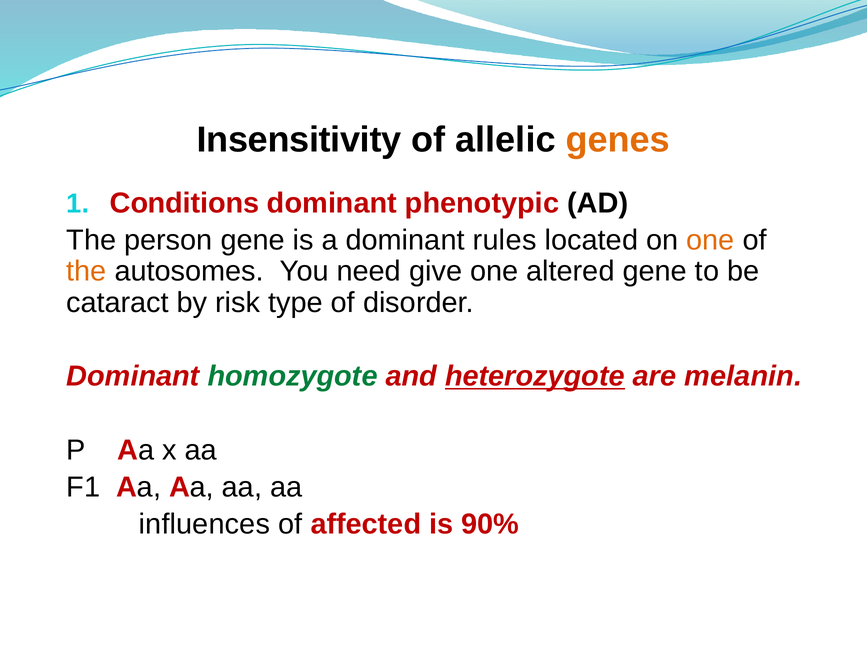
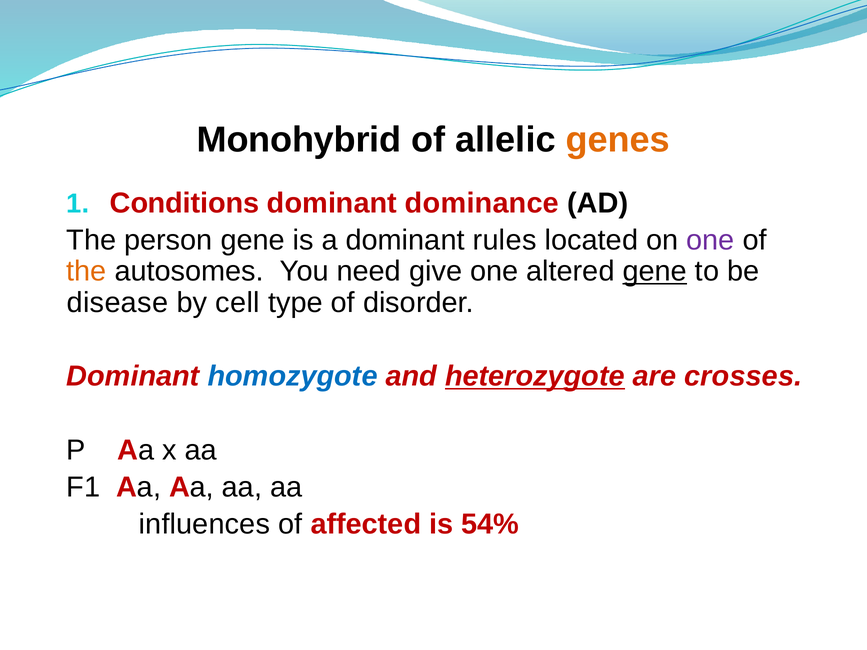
Insensitivity: Insensitivity -> Monohybrid
phenotypic: phenotypic -> dominance
one at (710, 240) colour: orange -> purple
gene at (655, 271) underline: none -> present
cataract: cataract -> disease
risk: risk -> cell
homozygote colour: green -> blue
melanin: melanin -> crosses
90%: 90% -> 54%
